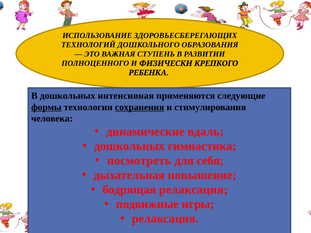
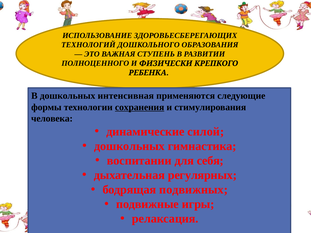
формы underline: present -> none
вдаль: вдаль -> силой
посмотреть: посмотреть -> воспитании
повышение: повышение -> регулярных
бодрящая релаксация: релаксация -> подвижных
